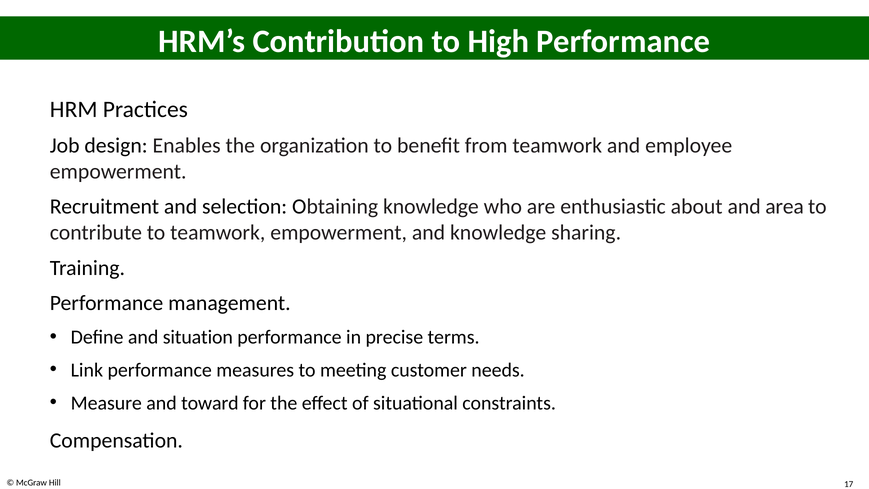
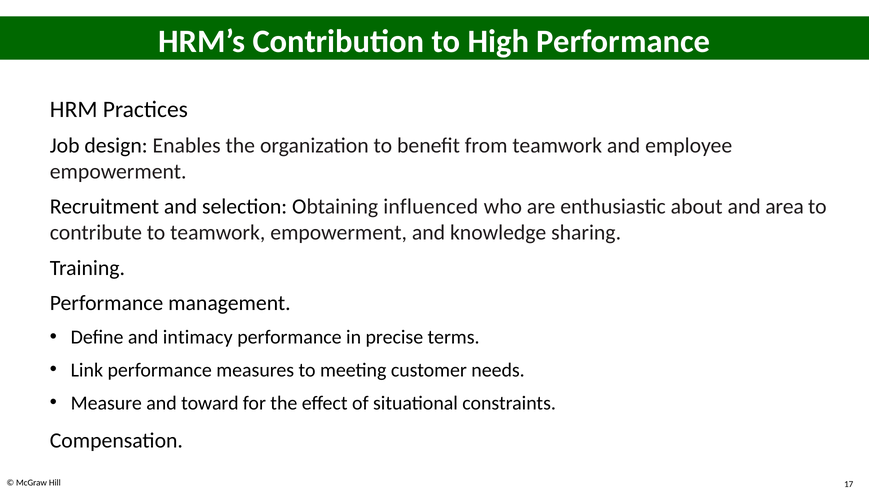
Obtaining knowledge: knowledge -> influenced
situation: situation -> intimacy
